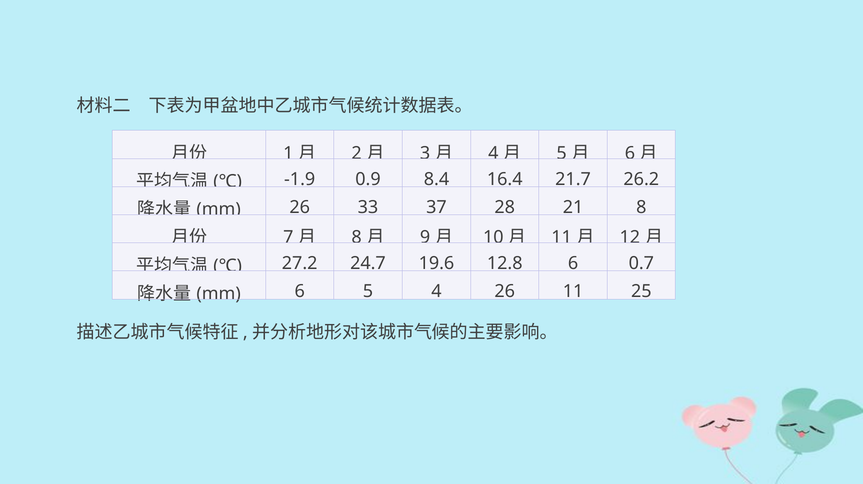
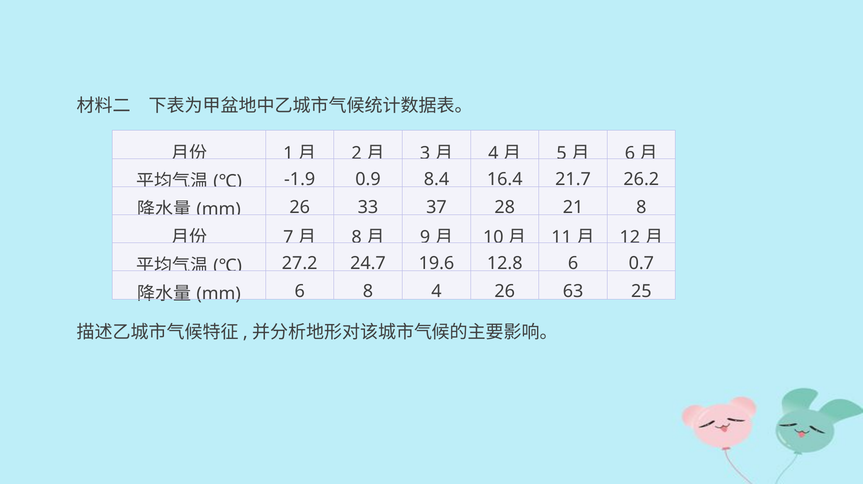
6 5: 5 -> 8
26 11: 11 -> 63
